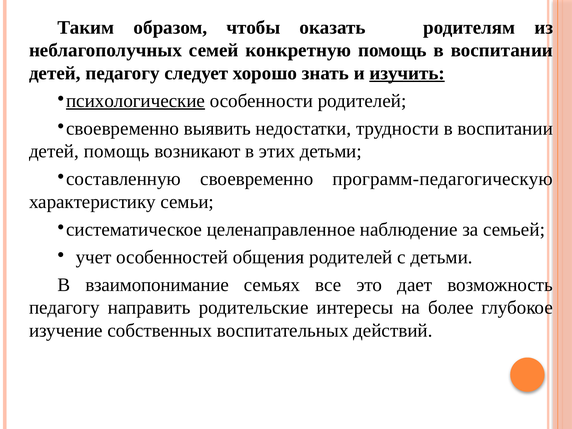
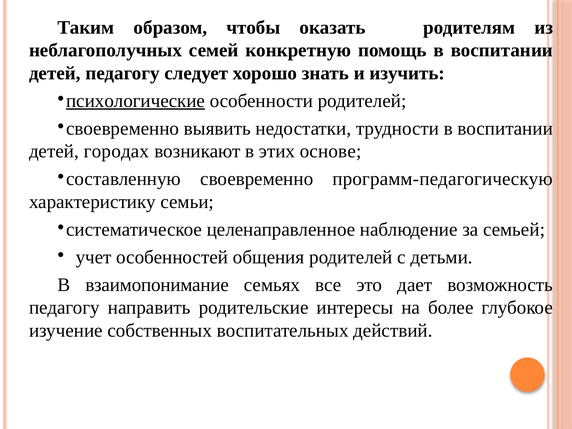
изучить underline: present -> none
детей помощь: помощь -> городах
этих детьми: детьми -> основе
